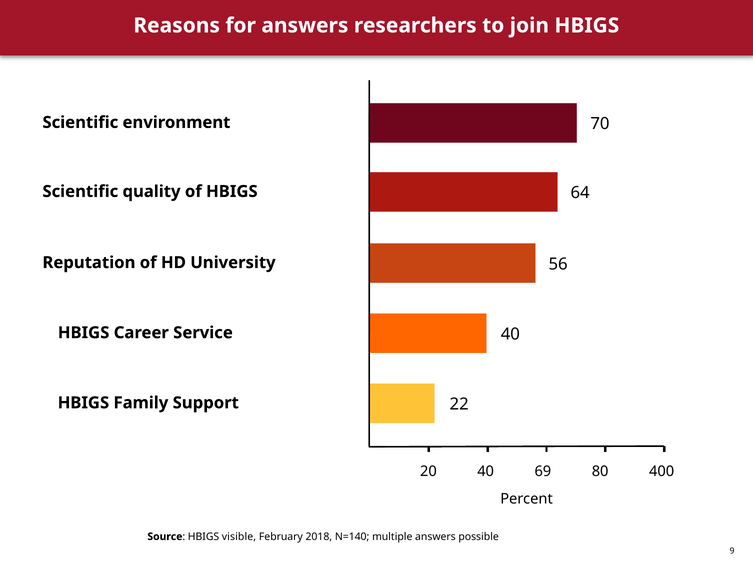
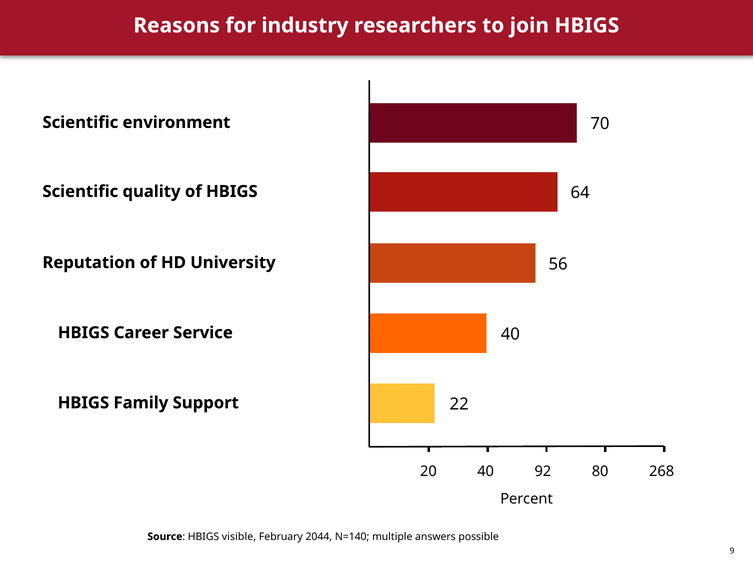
for answers: answers -> industry
69: 69 -> 92
400: 400 -> 268
2018: 2018 -> 2044
